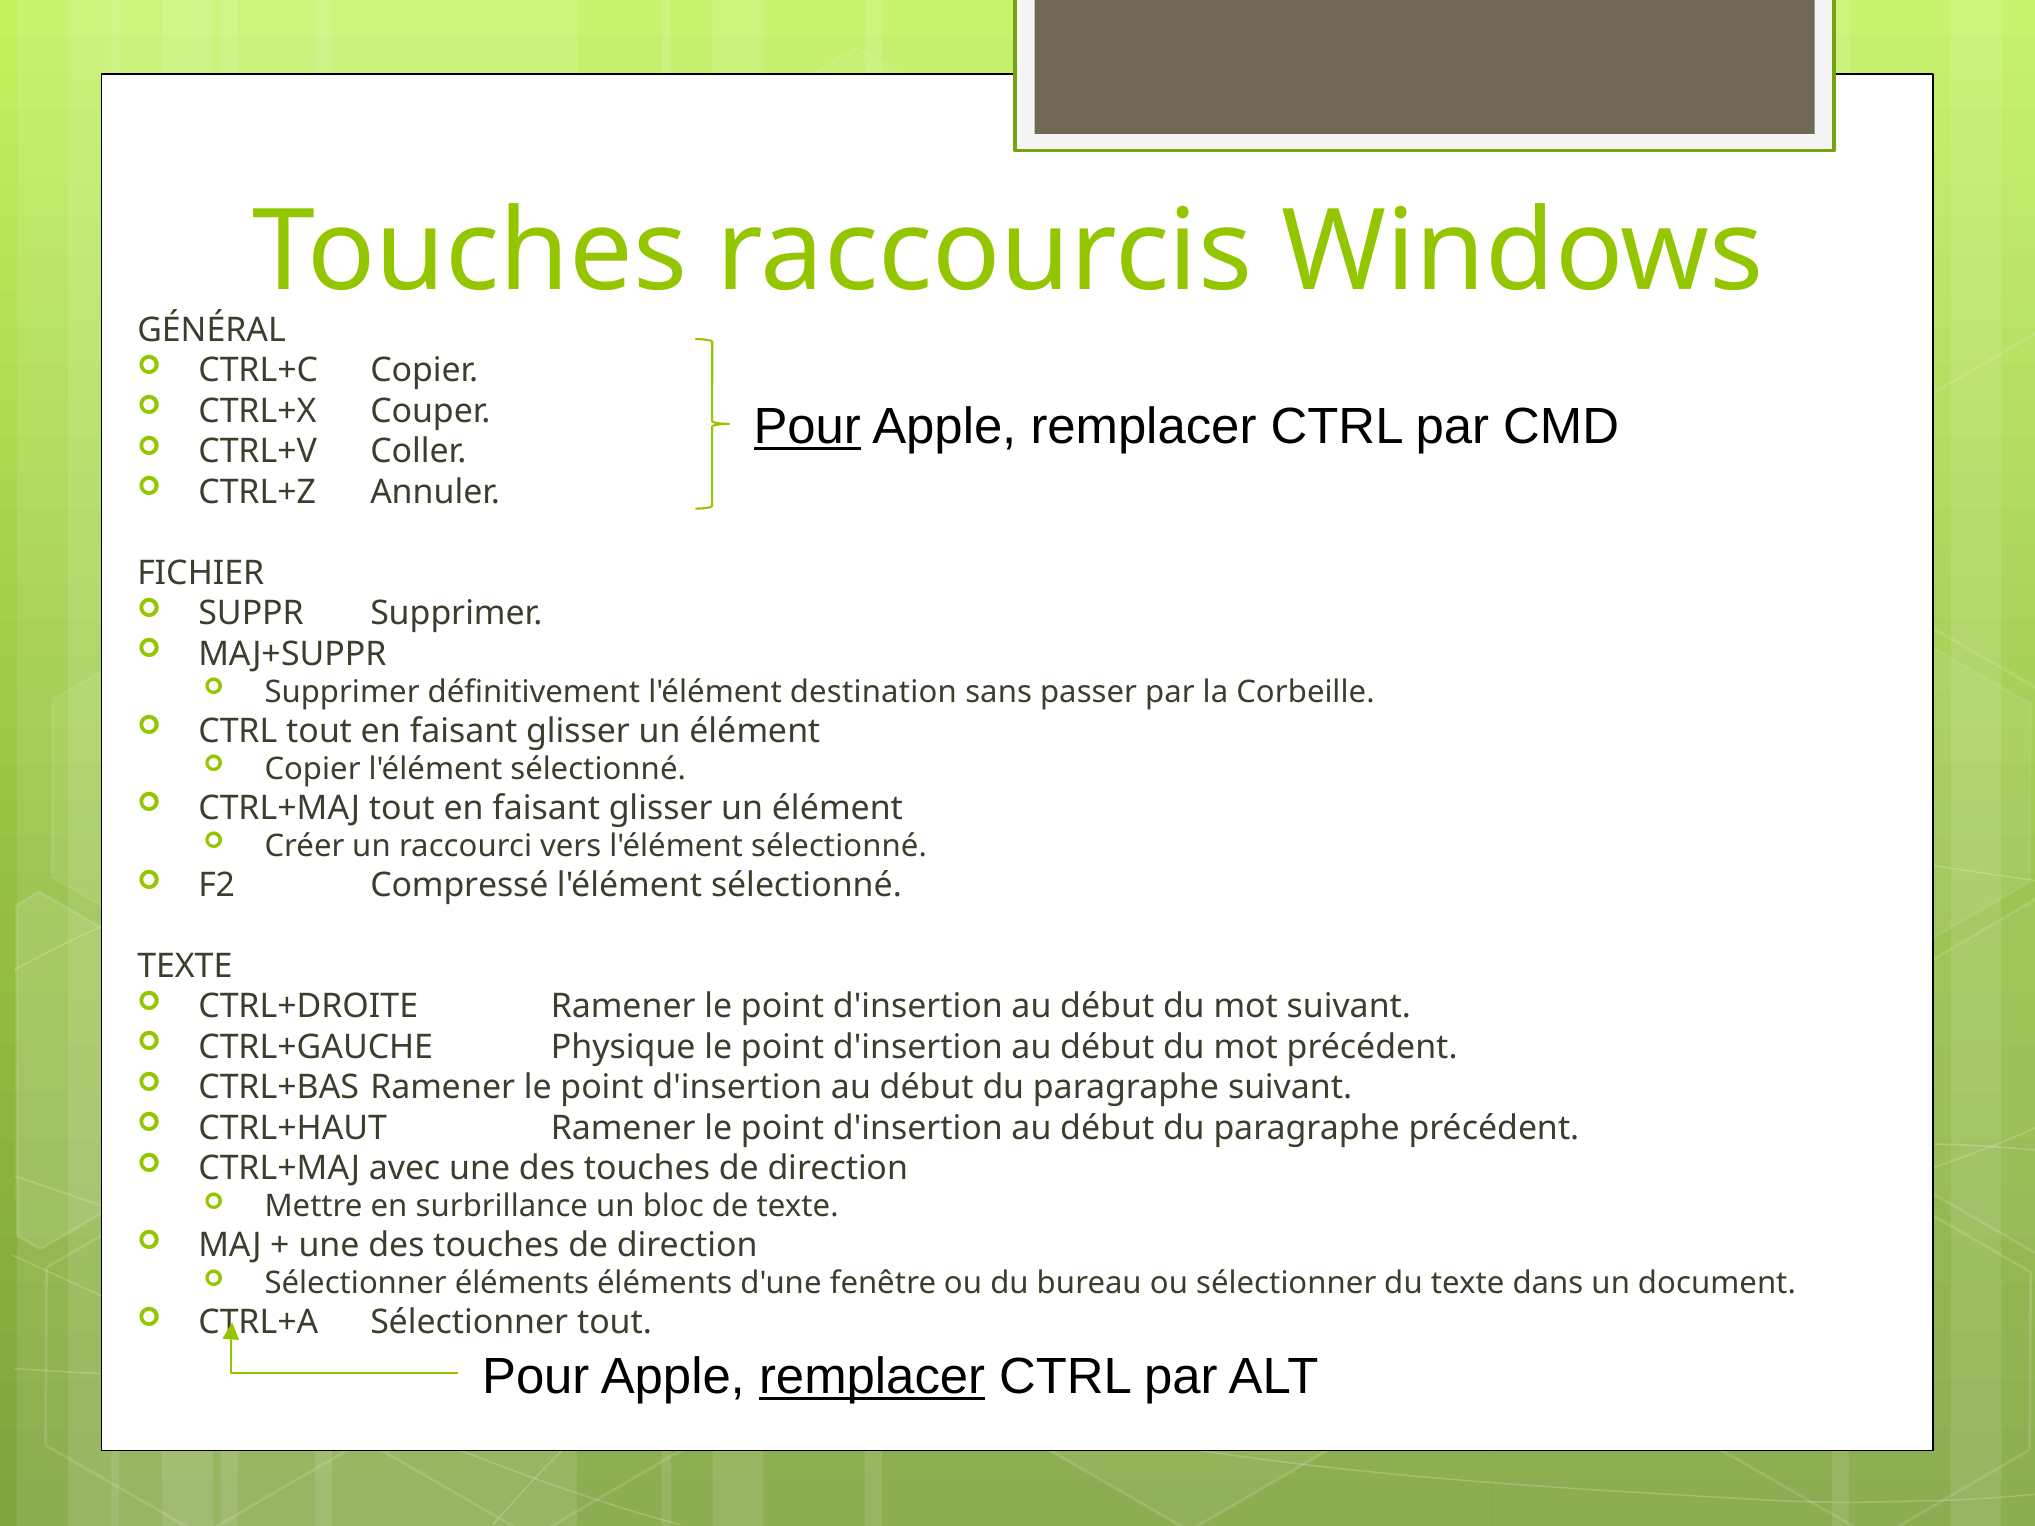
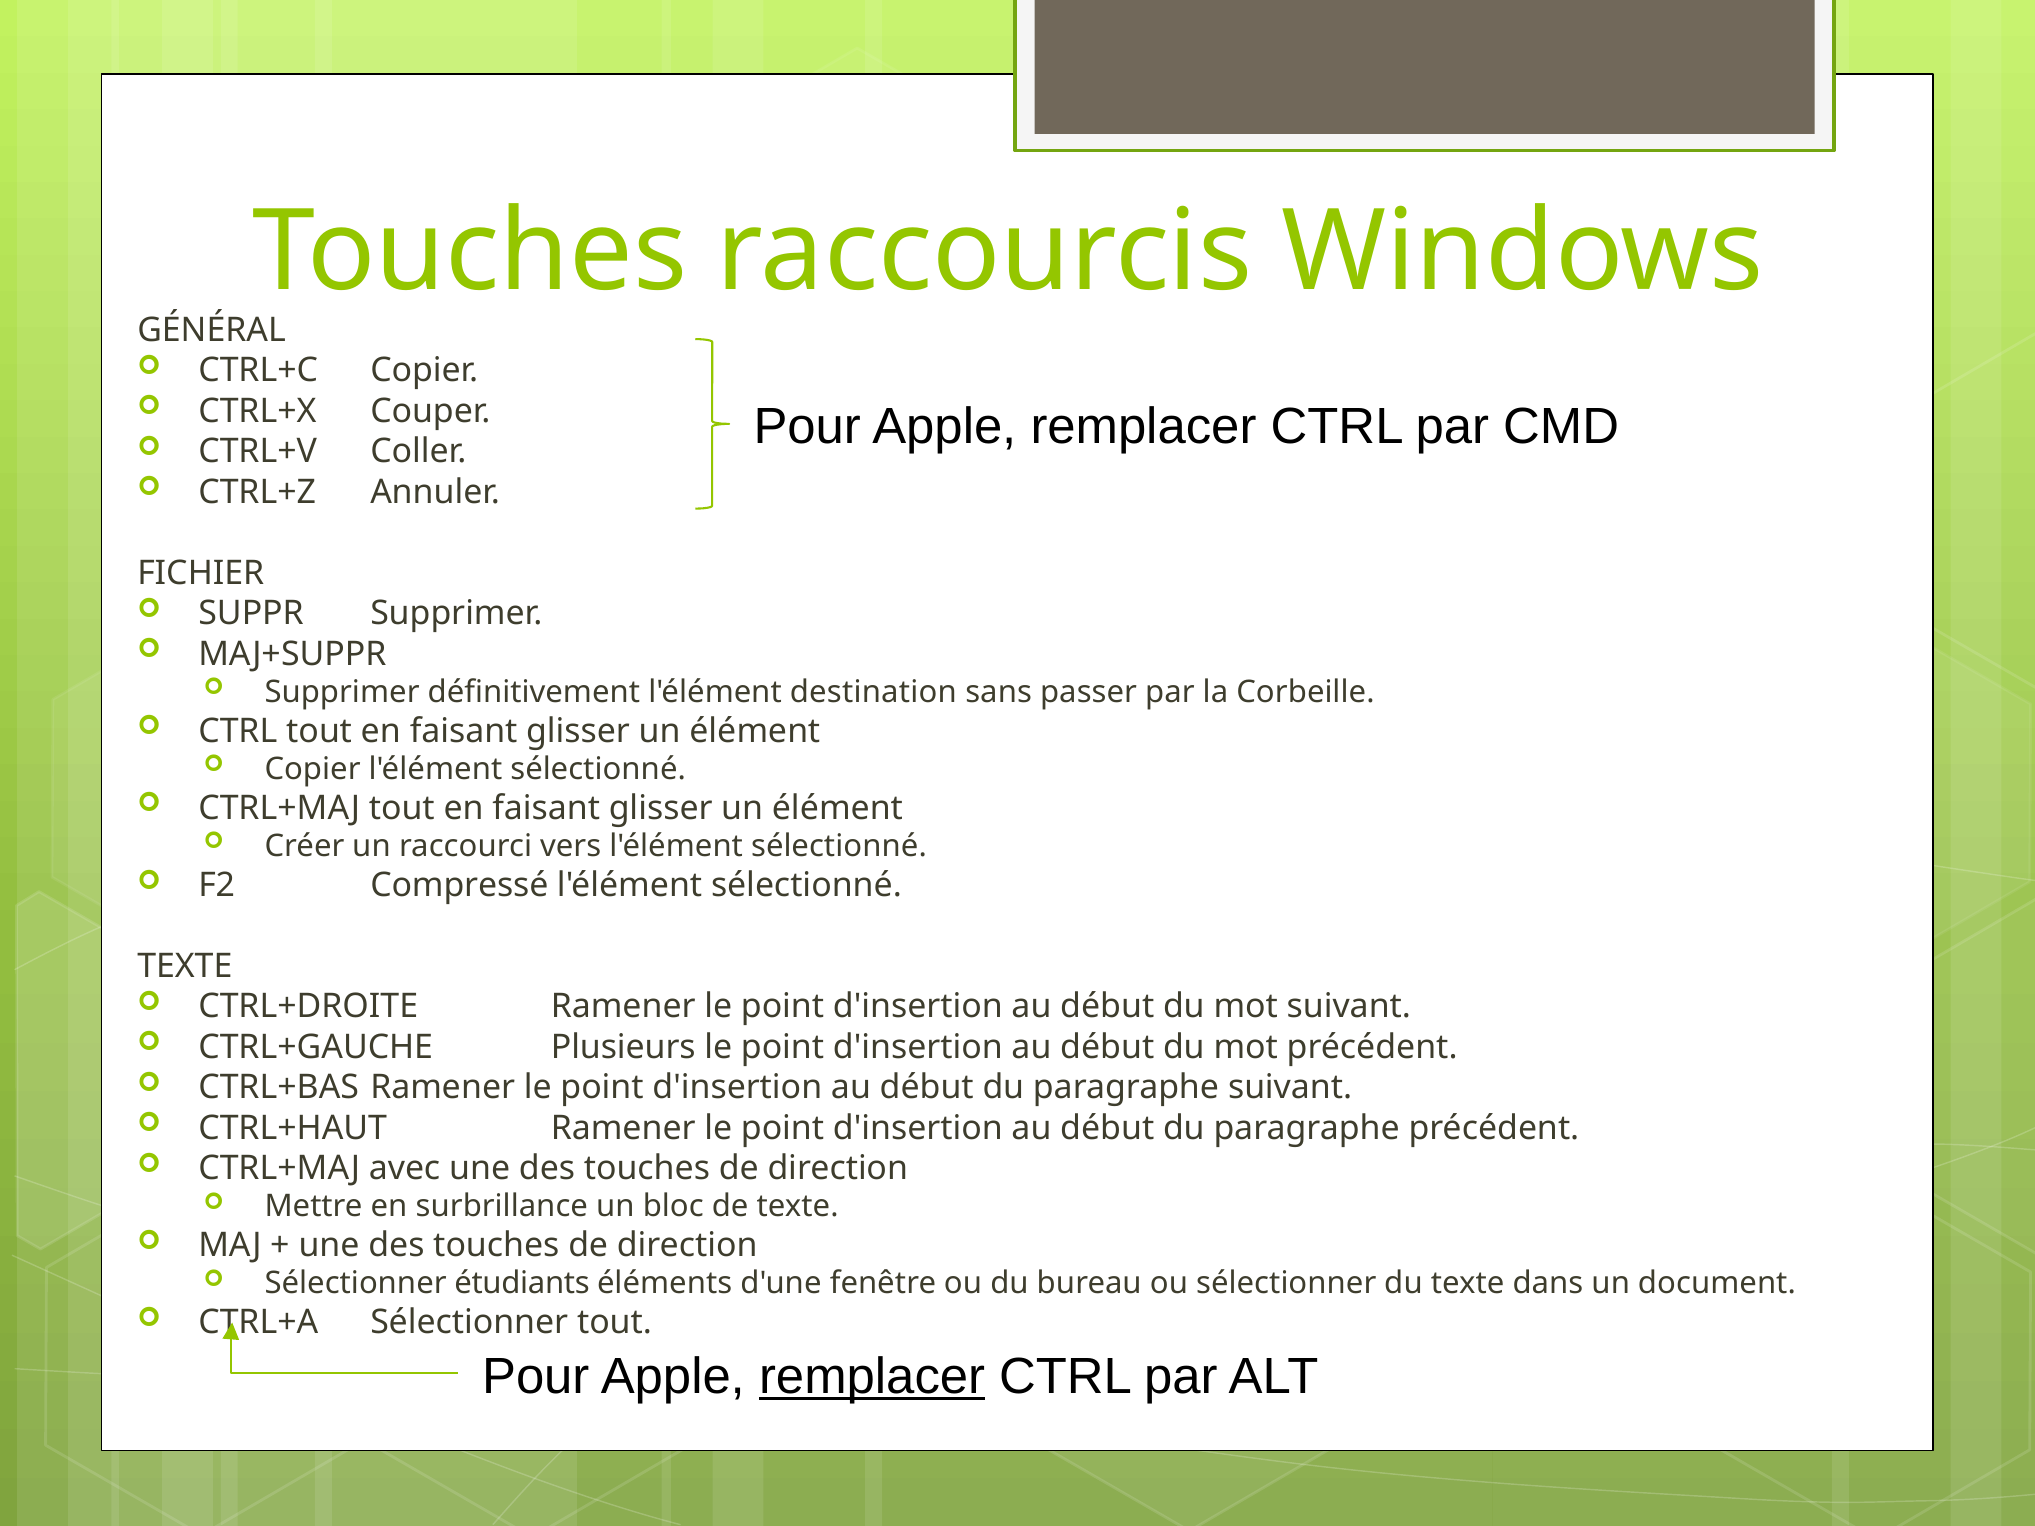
Pour at (807, 427) underline: present -> none
Physique: Physique -> Plusieurs
Sélectionner éléments: éléments -> étudiants
